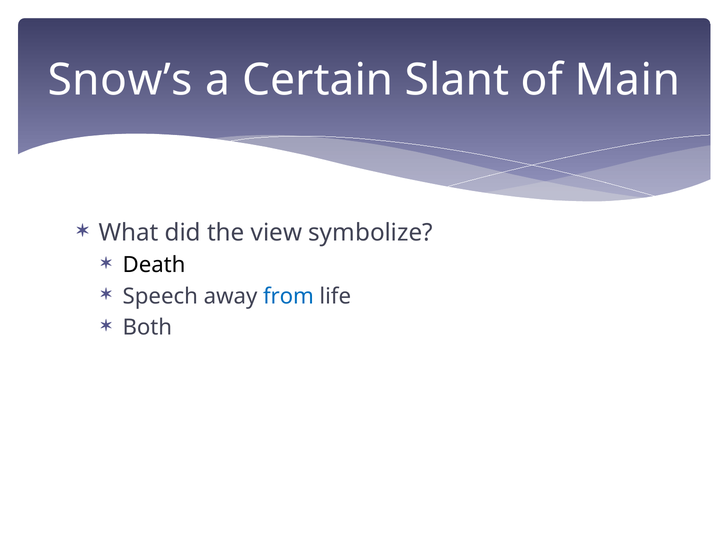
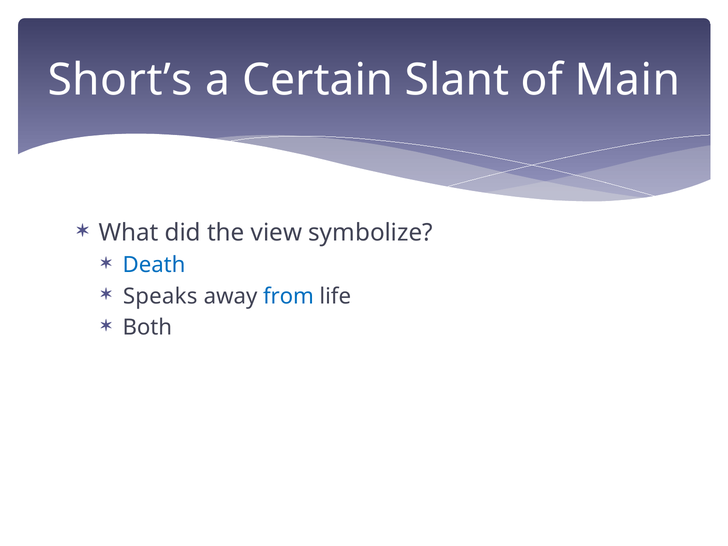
Snow’s: Snow’s -> Short’s
Death colour: black -> blue
Speech: Speech -> Speaks
